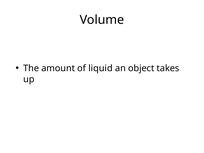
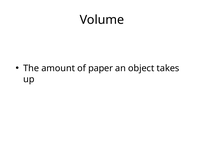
liquid: liquid -> paper
